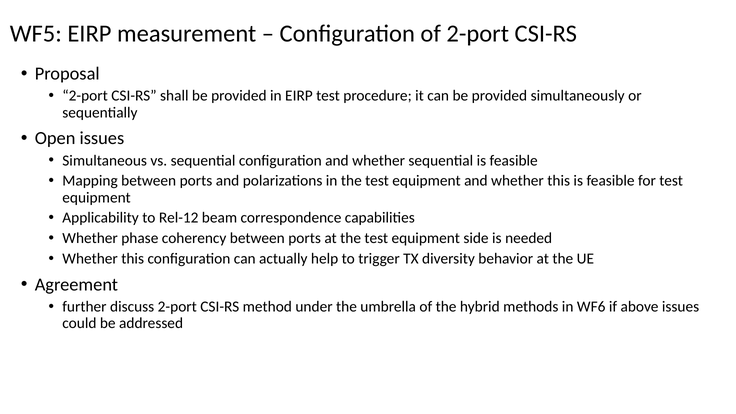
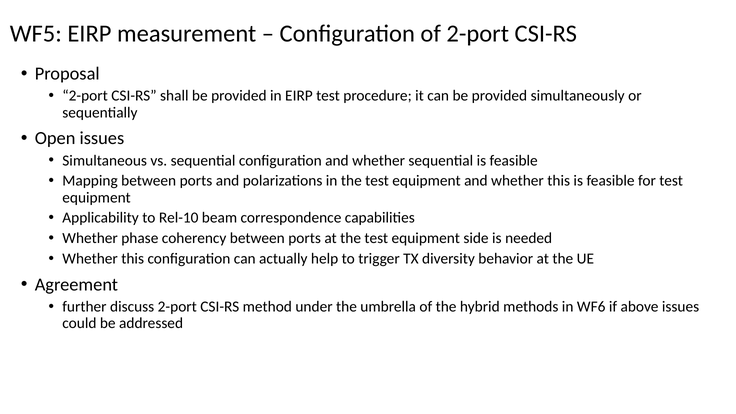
Rel-12: Rel-12 -> Rel-10
